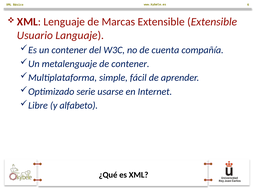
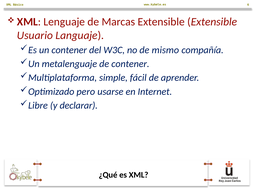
cuenta: cuenta -> mismo
serie: serie -> pero
alfabeto: alfabeto -> declarar
